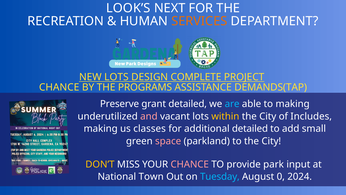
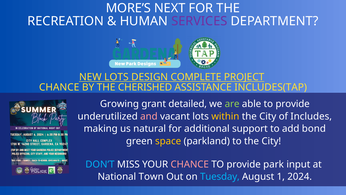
LOOK’S: LOOK’S -> MORE’S
SERVICES colour: orange -> purple
PROGRAMS: PROGRAMS -> CHERISHED
DEMANDS(TAP: DEMANDS(TAP -> INCLUDES(TAP
Preserve: Preserve -> Growing
are colour: light blue -> light green
able to making: making -> provide
classes: classes -> natural
additional detailed: detailed -> support
small: small -> bond
space colour: pink -> yellow
DON’T colour: yellow -> light blue
0: 0 -> 1
